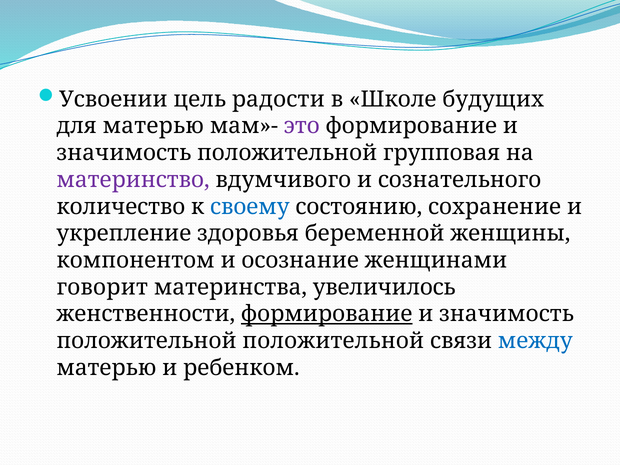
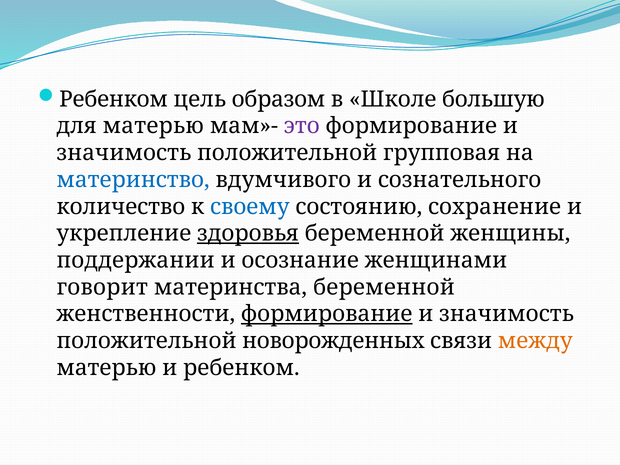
Усвоении at (113, 99): Усвоении -> Ребенком
радости: радости -> образом
будущих: будущих -> большую
материнство colour: purple -> blue
здоровья underline: none -> present
компонентом: компонентом -> поддержании
материнства увеличилось: увеличилось -> беременной
положительной положительной: положительной -> новорожденных
между colour: blue -> orange
